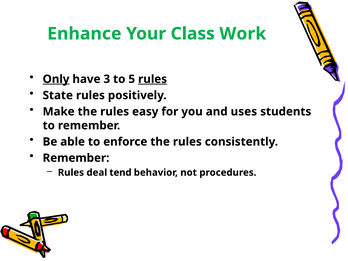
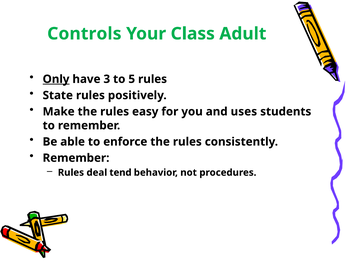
Enhance: Enhance -> Controls
Work: Work -> Adult
rules at (153, 79) underline: present -> none
